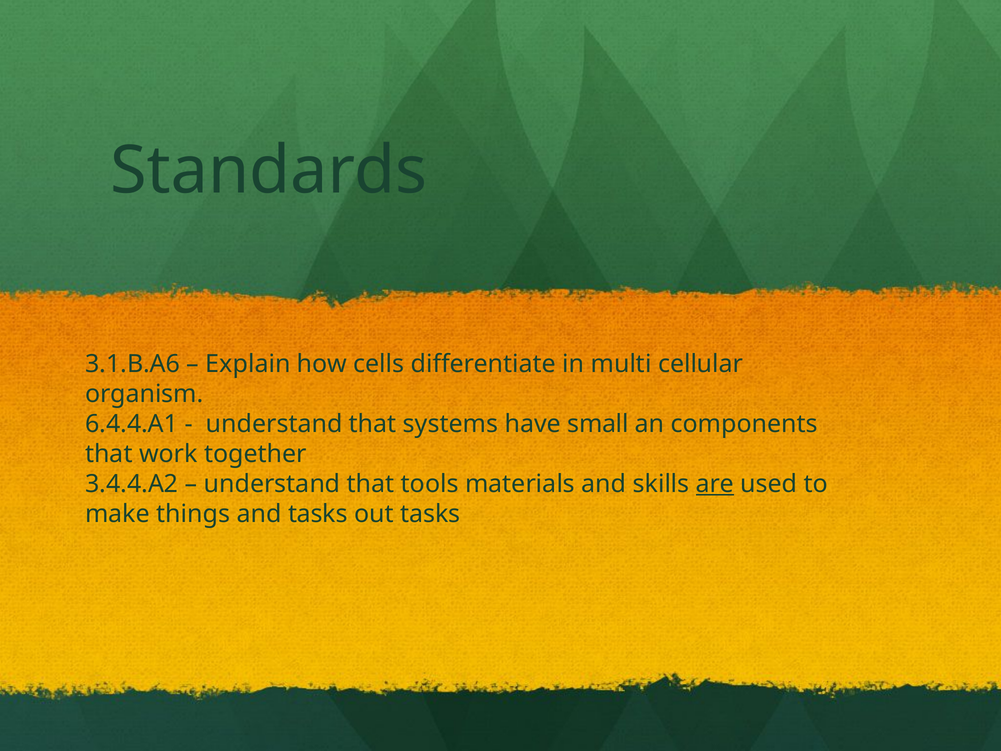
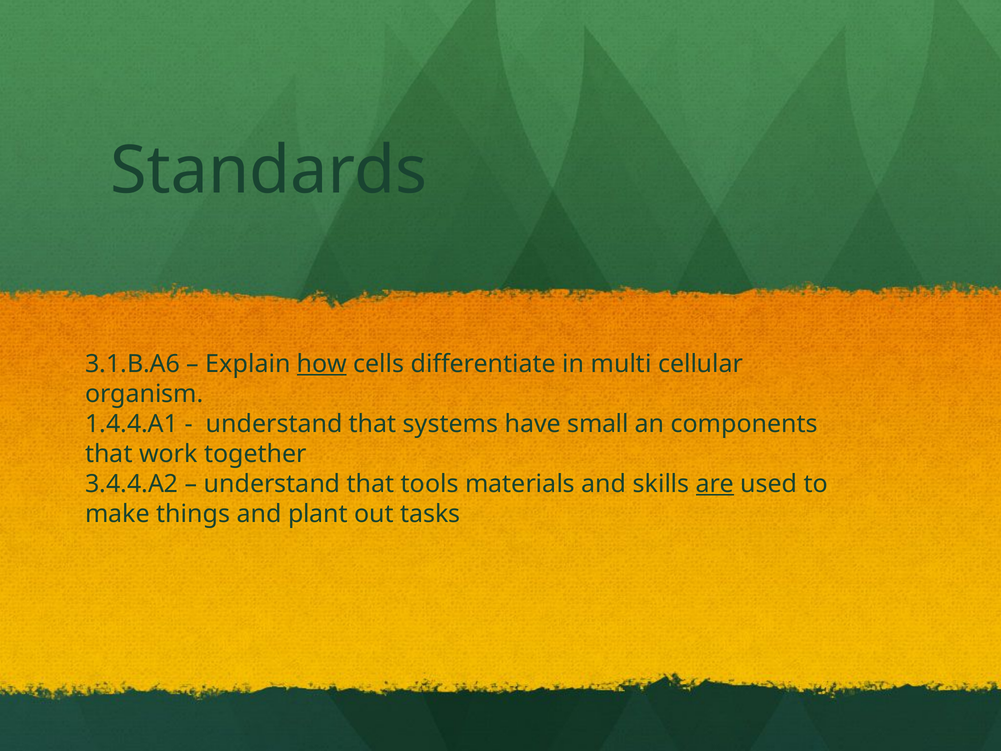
how underline: none -> present
6.4.4.A1: 6.4.4.A1 -> 1.4.4.A1
and tasks: tasks -> plant
